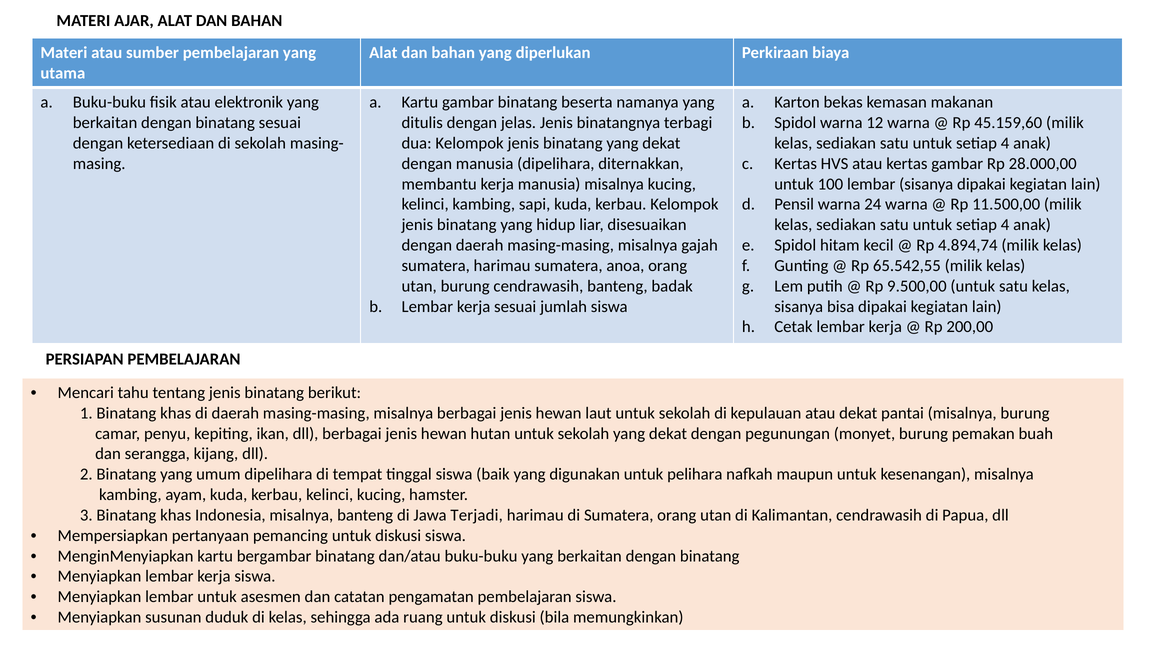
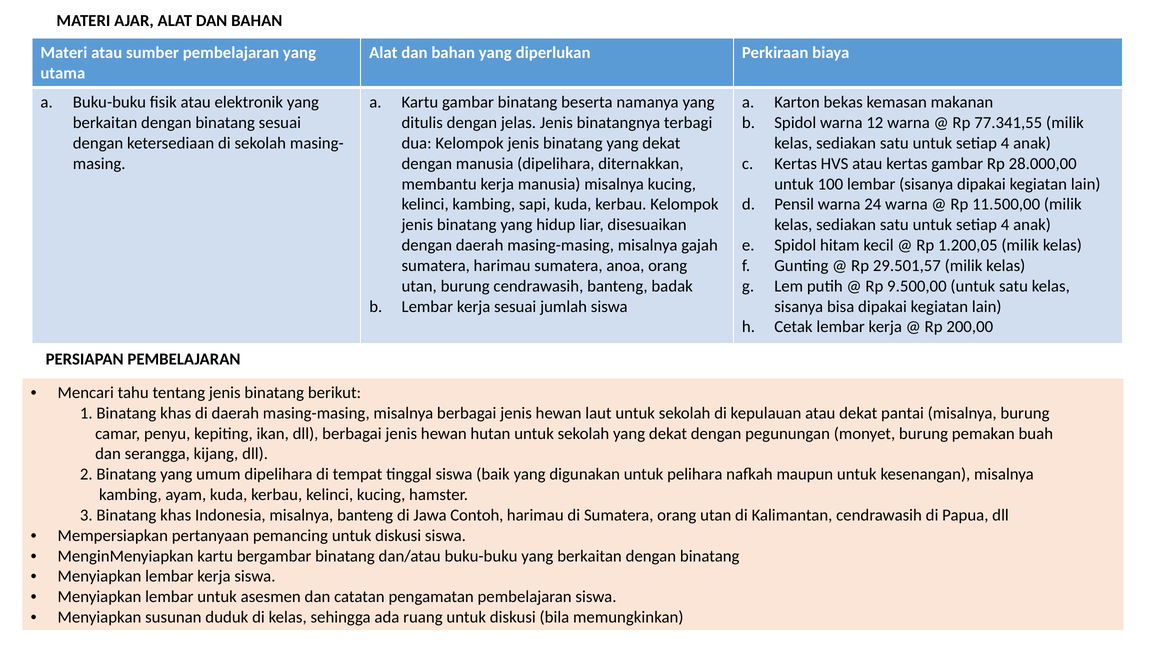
45.159,60: 45.159,60 -> 77.341,55
4.894,74: 4.894,74 -> 1.200,05
65.542,55: 65.542,55 -> 29.501,57
Terjadi: Terjadi -> Contoh
